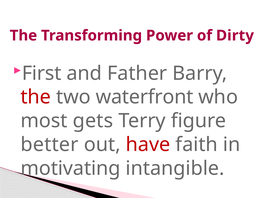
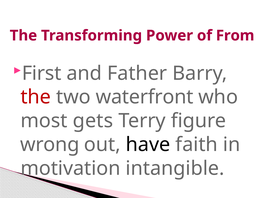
Dirty: Dirty -> From
better: better -> wrong
have colour: red -> black
motivating: motivating -> motivation
